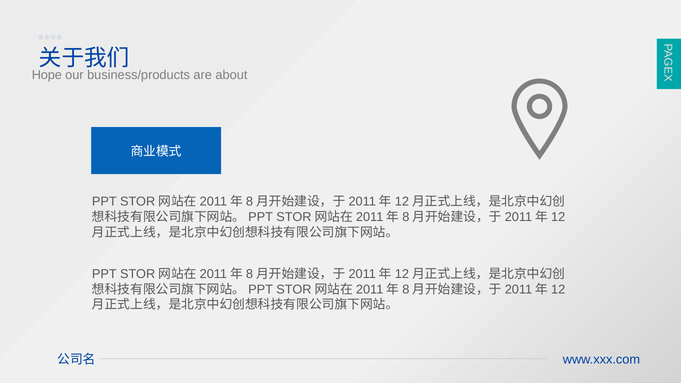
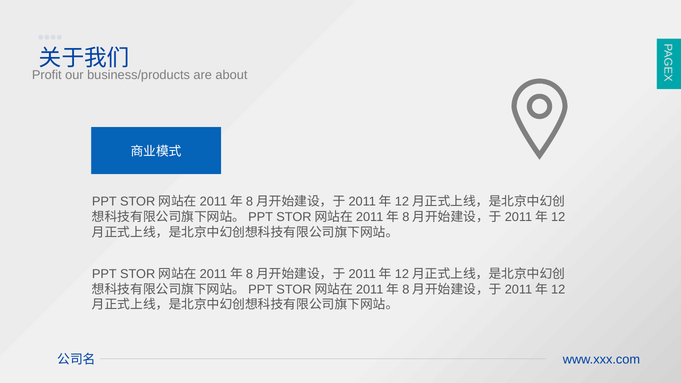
Hope: Hope -> Profit
